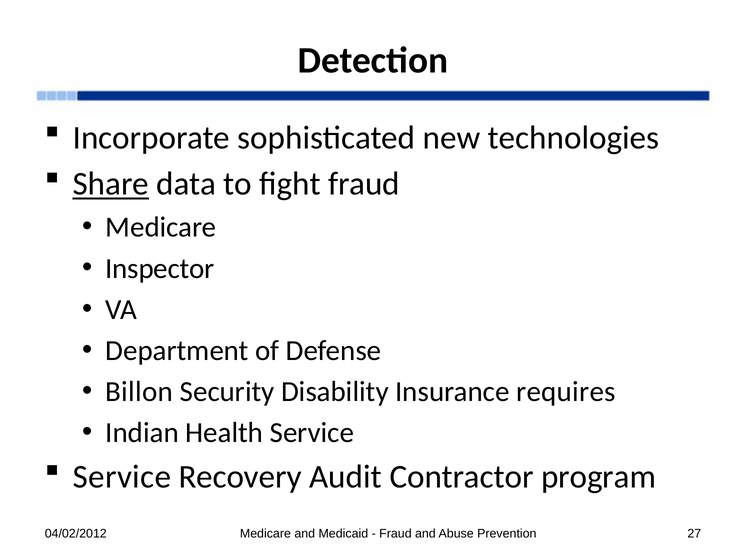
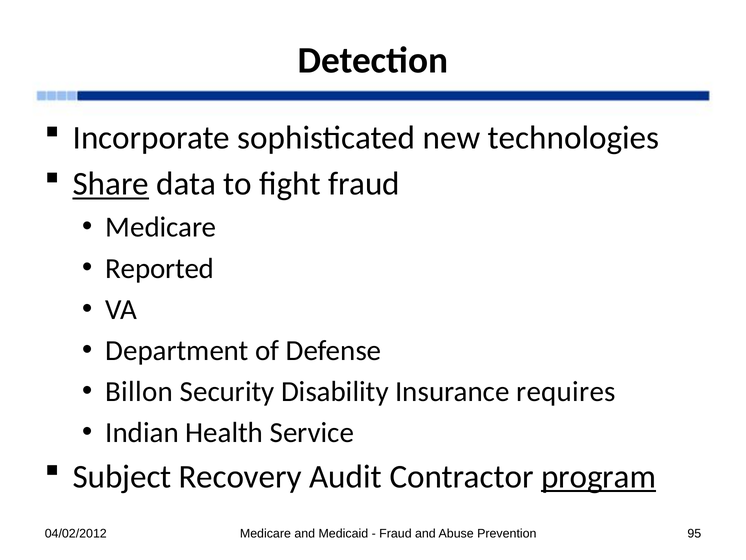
Inspector: Inspector -> Reported
Service at (122, 476): Service -> Subject
program underline: none -> present
27: 27 -> 95
